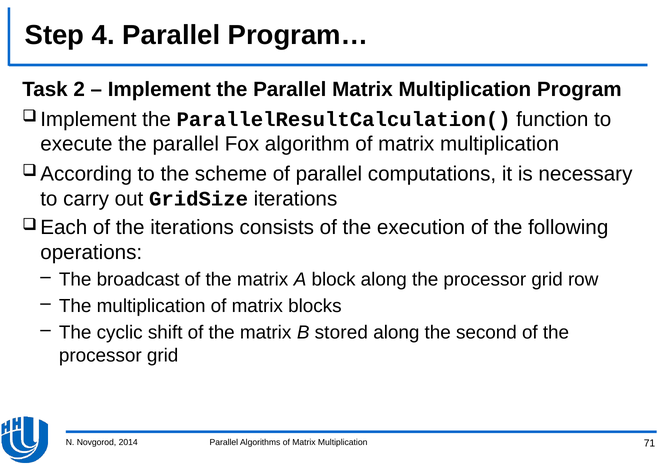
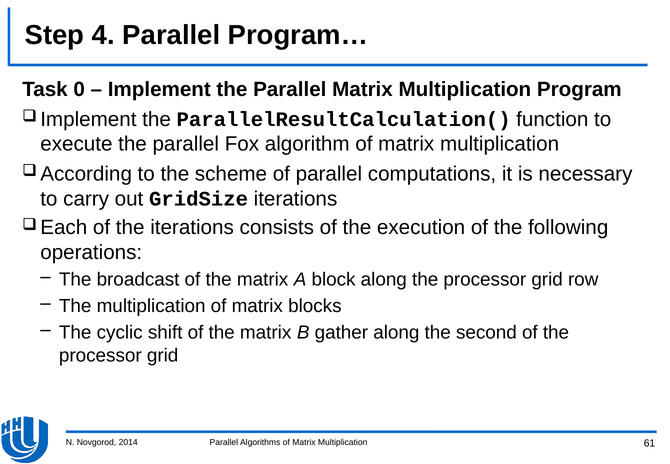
2: 2 -> 0
stored: stored -> gather
71: 71 -> 61
